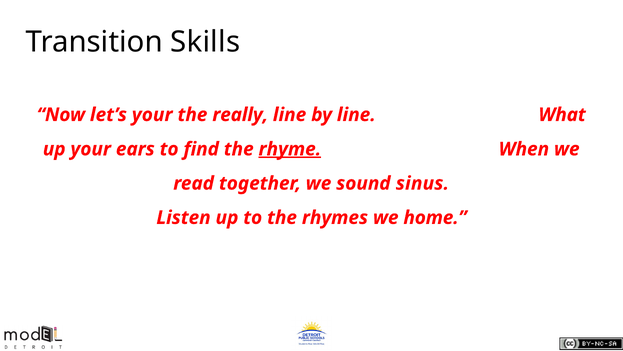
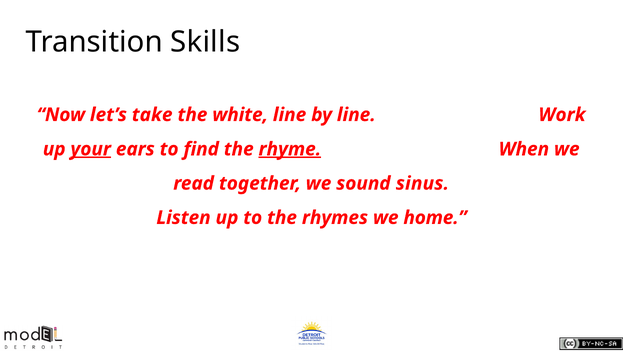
let’s your: your -> take
really: really -> white
What: What -> Work
your at (91, 149) underline: none -> present
